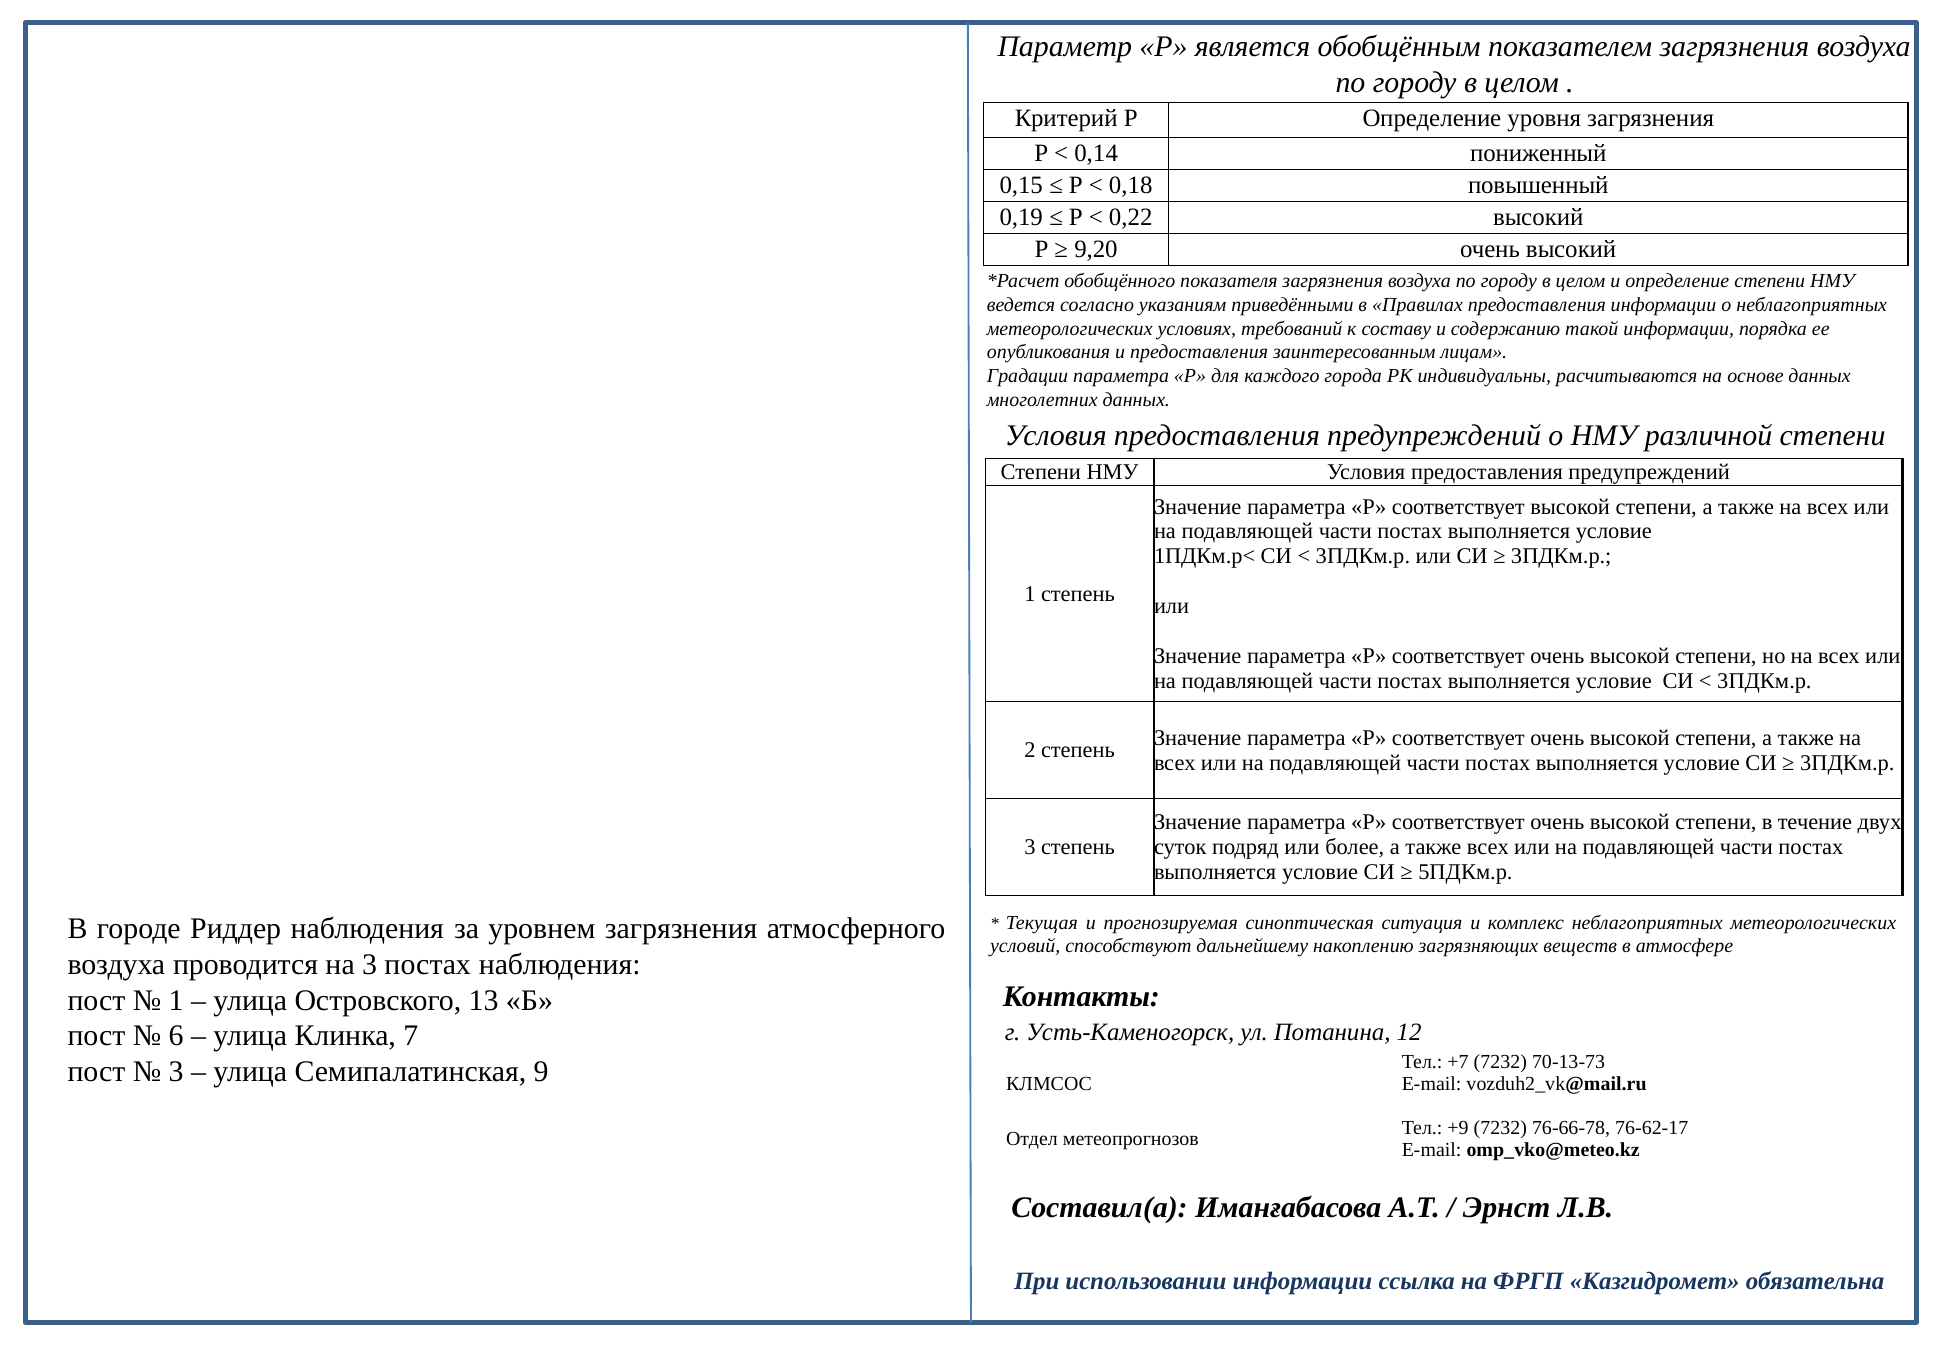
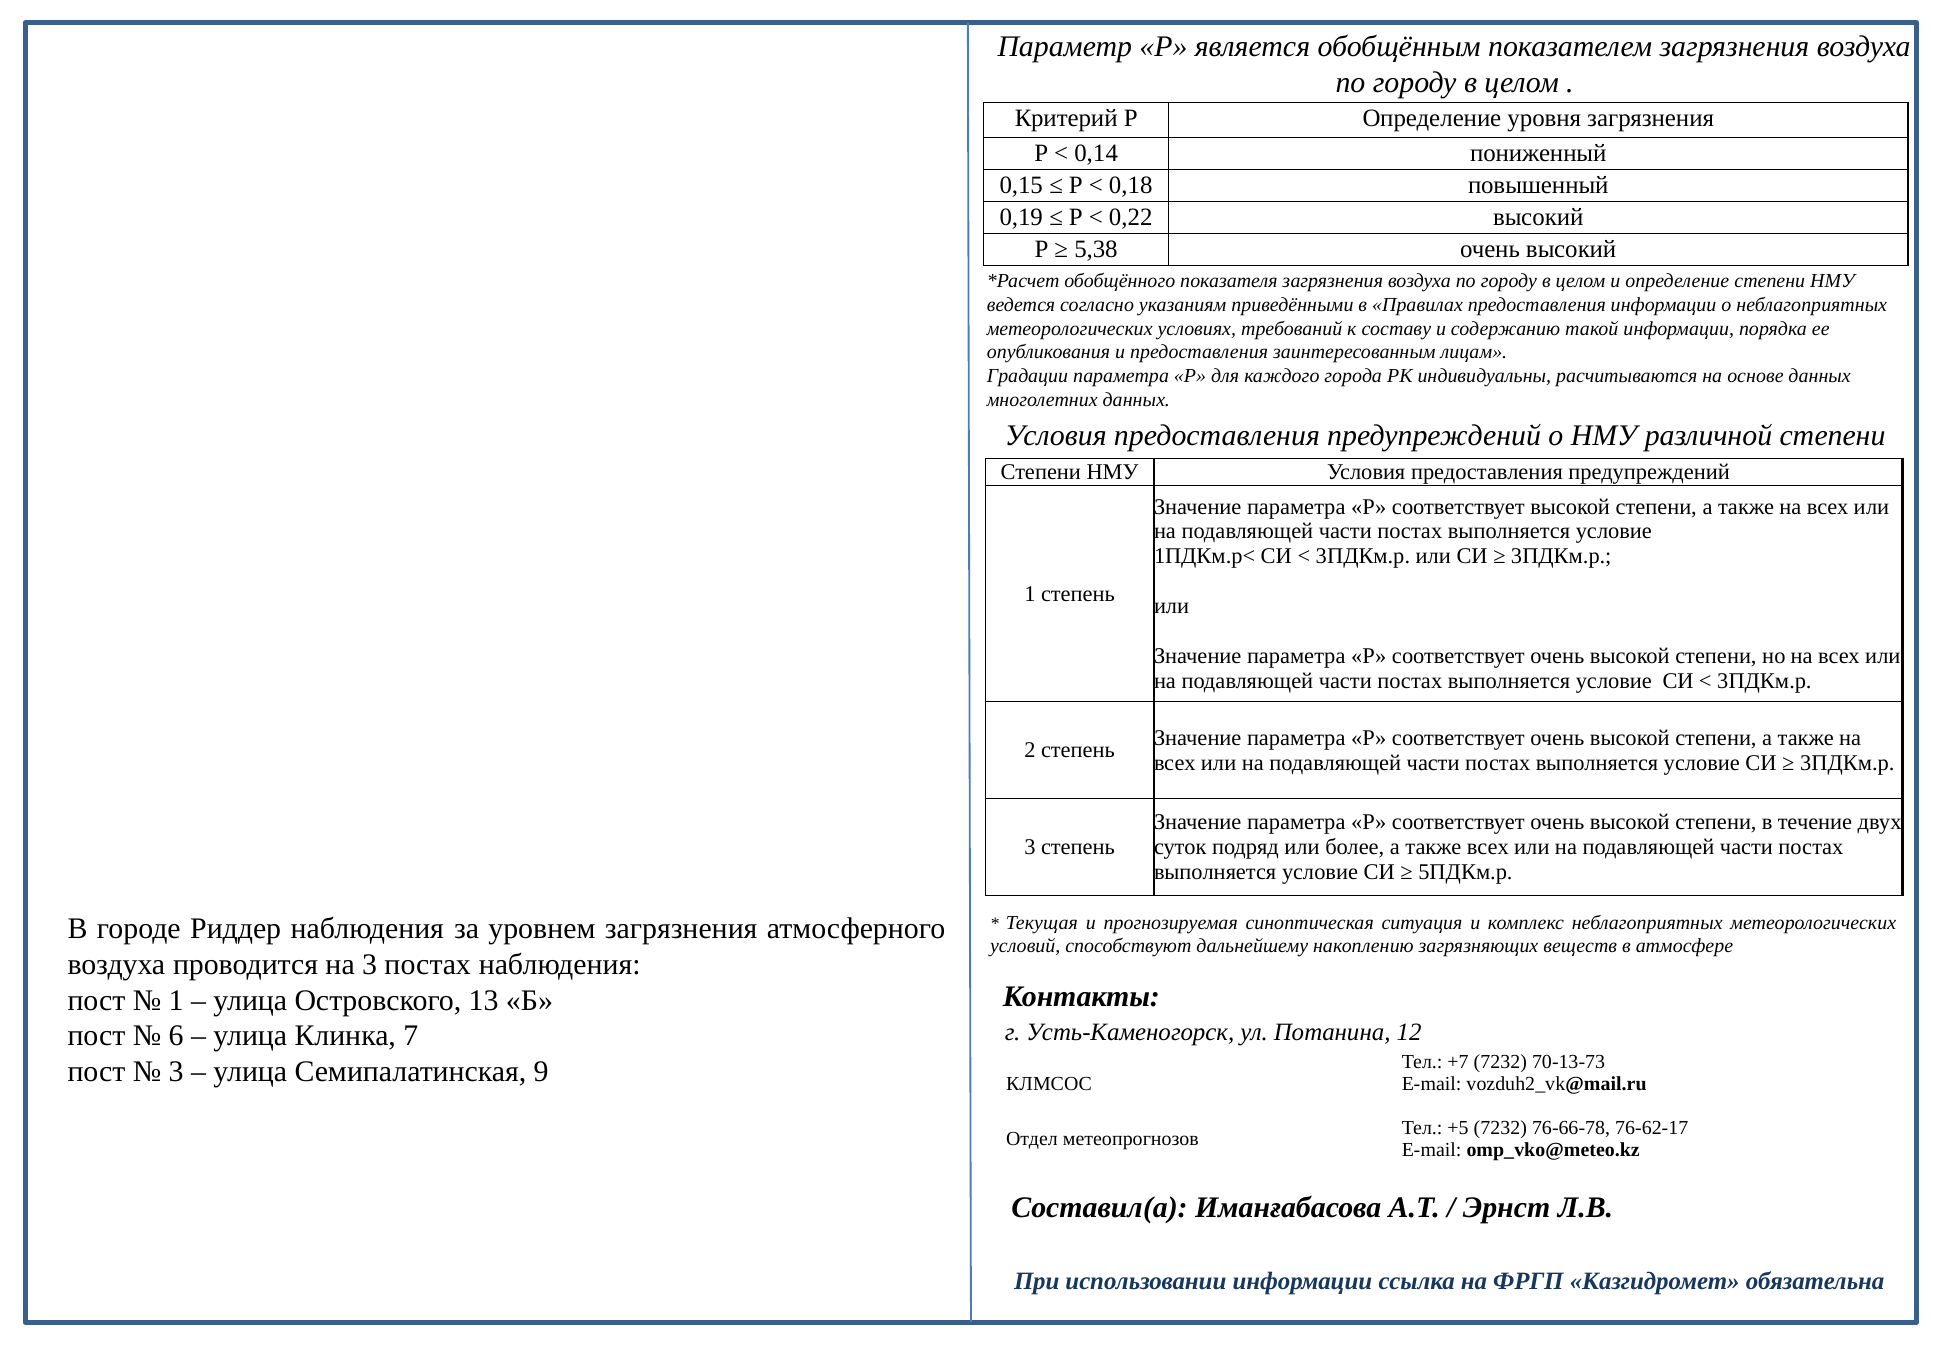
9,20: 9,20 -> 5,38
+9: +9 -> +5
